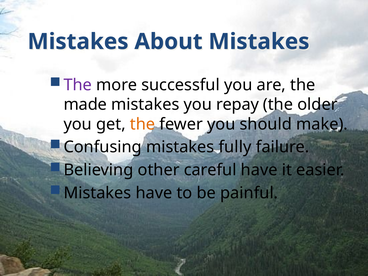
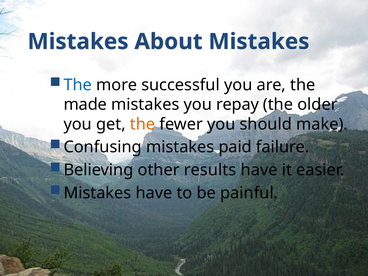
The at (78, 85) colour: purple -> blue
fully: fully -> paid
careful: careful -> results
